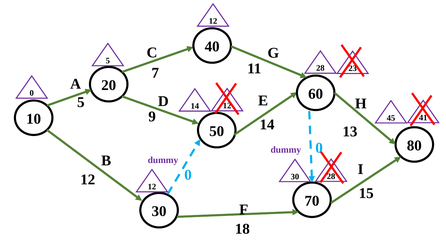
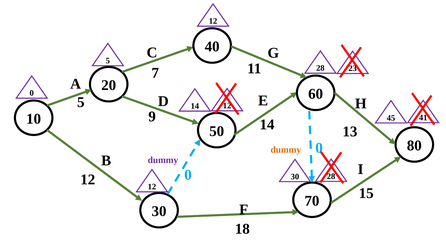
dummy at (286, 150) colour: purple -> orange
